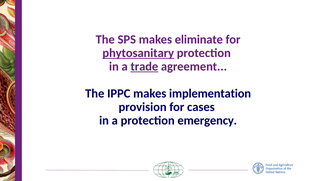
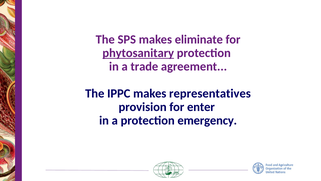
trade underline: present -> none
implementation: implementation -> representatives
cases: cases -> enter
